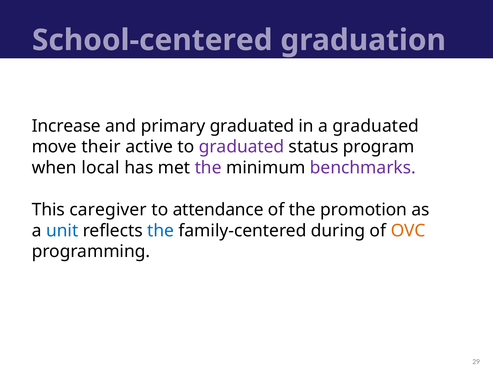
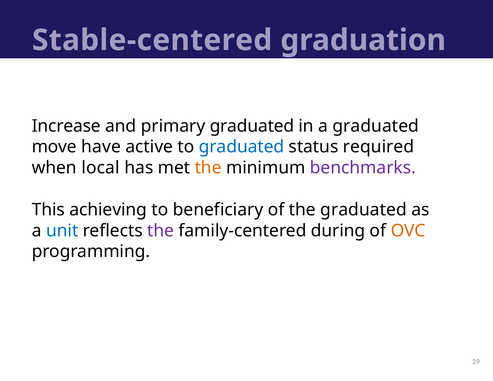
School-centered: School-centered -> Stable-centered
their: their -> have
graduated at (242, 147) colour: purple -> blue
program: program -> required
the at (208, 168) colour: purple -> orange
caregiver: caregiver -> achieving
attendance: attendance -> beneficiary
the promotion: promotion -> graduated
the at (161, 231) colour: blue -> purple
